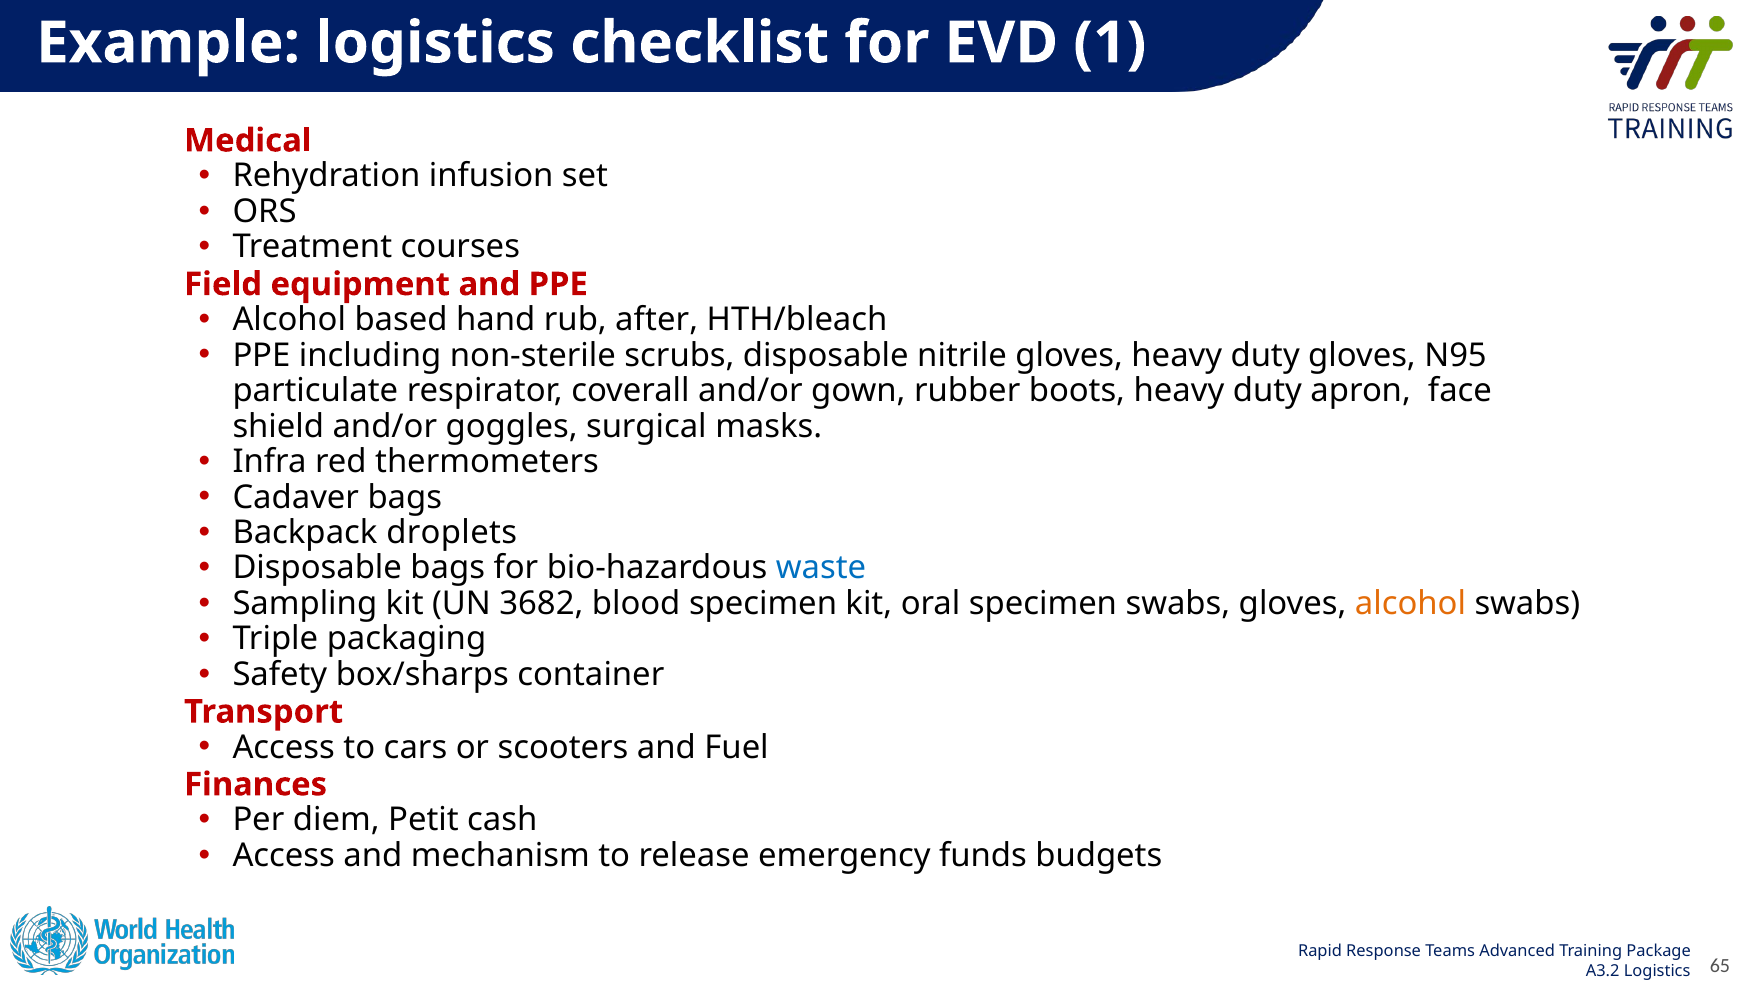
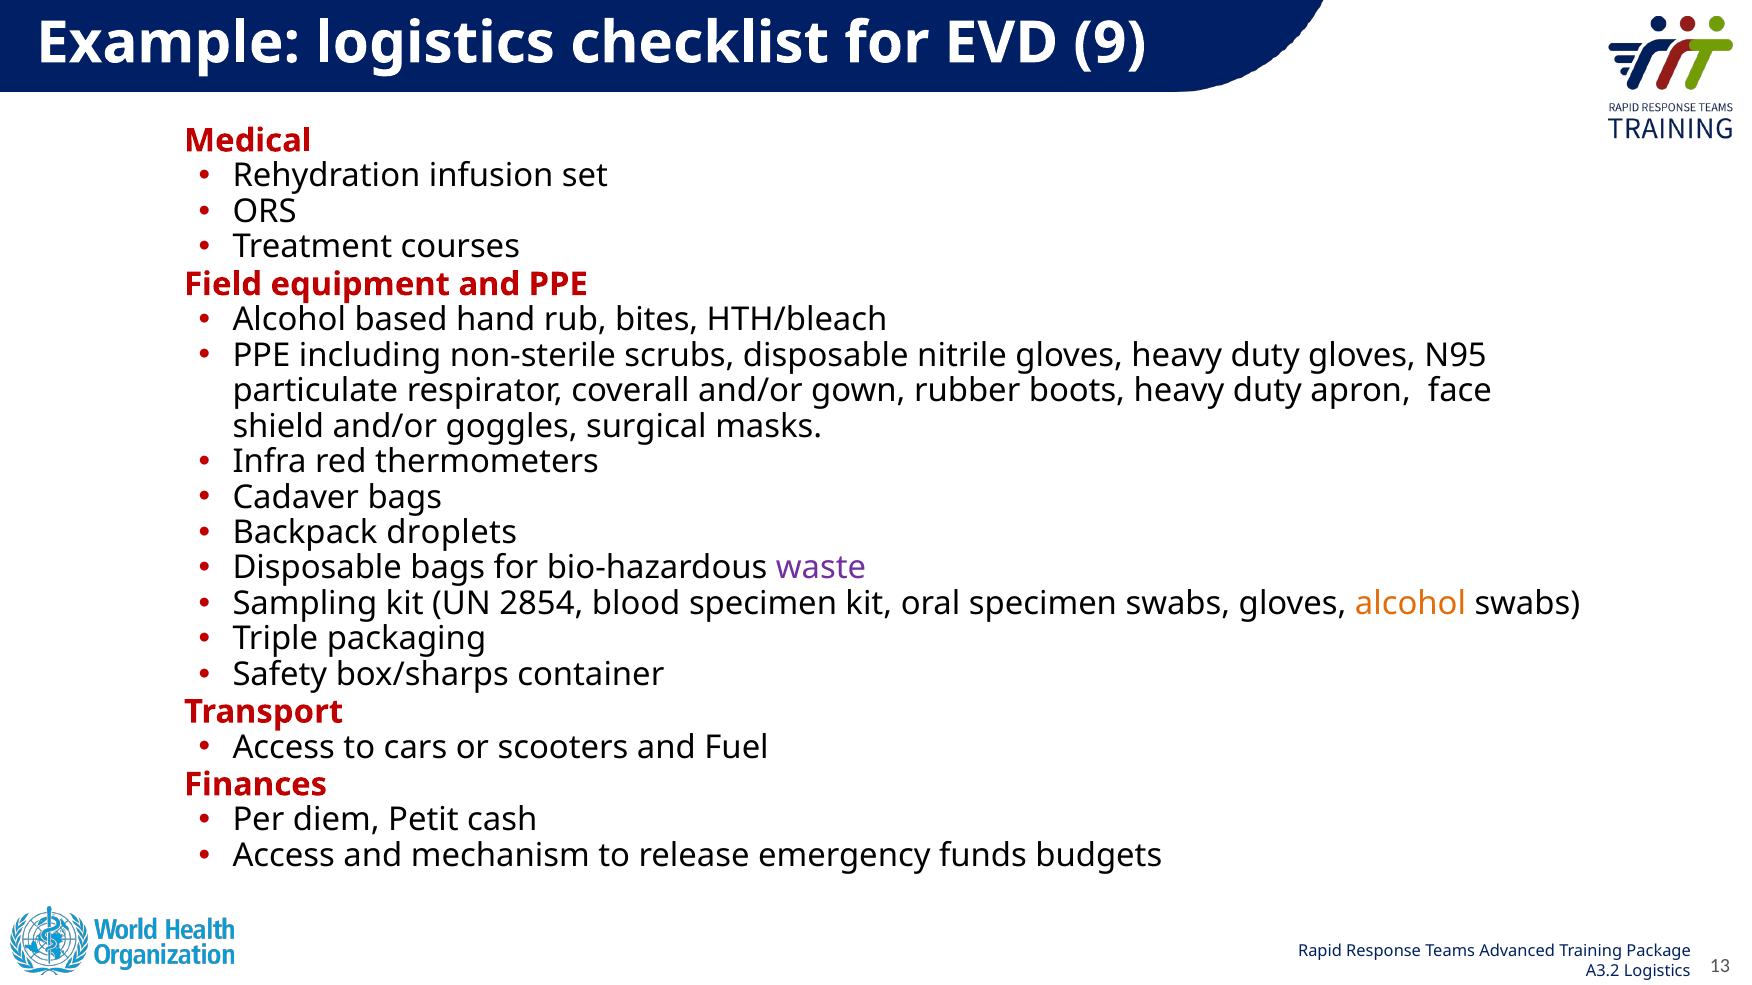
EVD 1: 1 -> 9
after: after -> bites
waste colour: blue -> purple
3682: 3682 -> 2854
65: 65 -> 13
